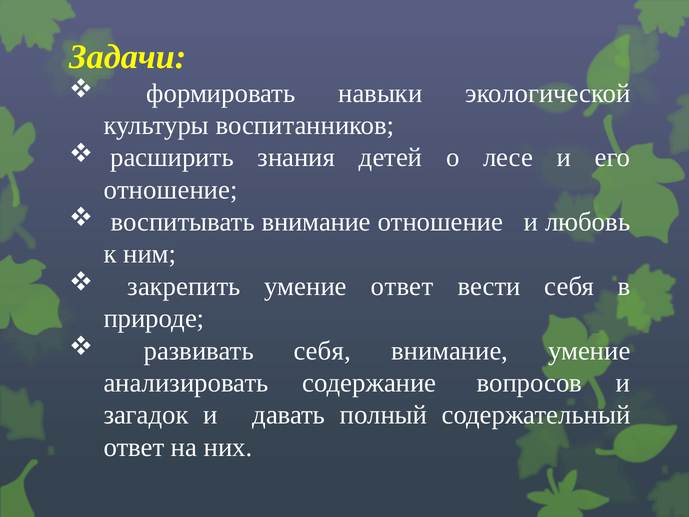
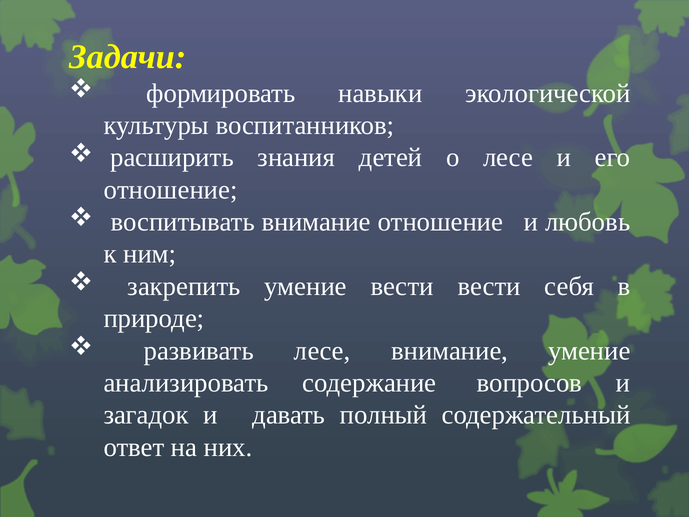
умение ответ: ответ -> вести
развивать себя: себя -> лесе
